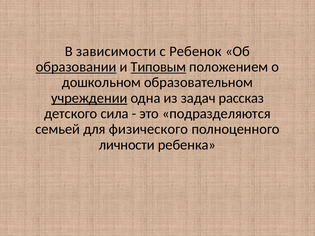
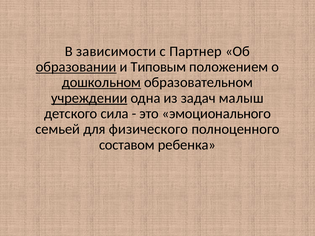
Ребенок: Ребенок -> Партнер
Типовым underline: present -> none
дошкольном underline: none -> present
рассказ: рассказ -> малыш
подразделяются: подразделяются -> эмоционального
личности: личности -> составом
